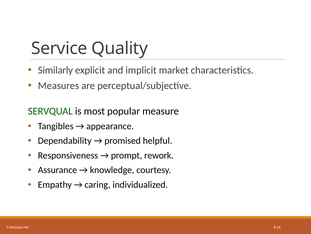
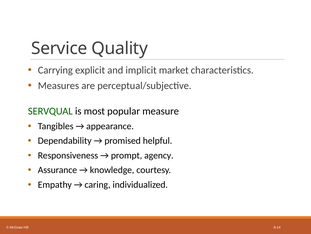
Similarly: Similarly -> Carrying
rework: rework -> agency
